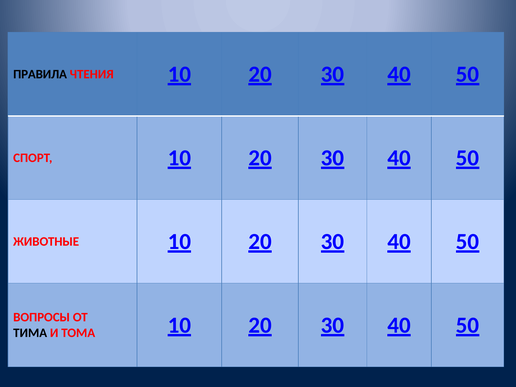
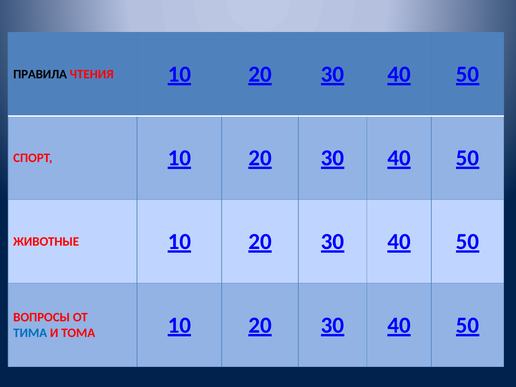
ТИМА colour: black -> blue
